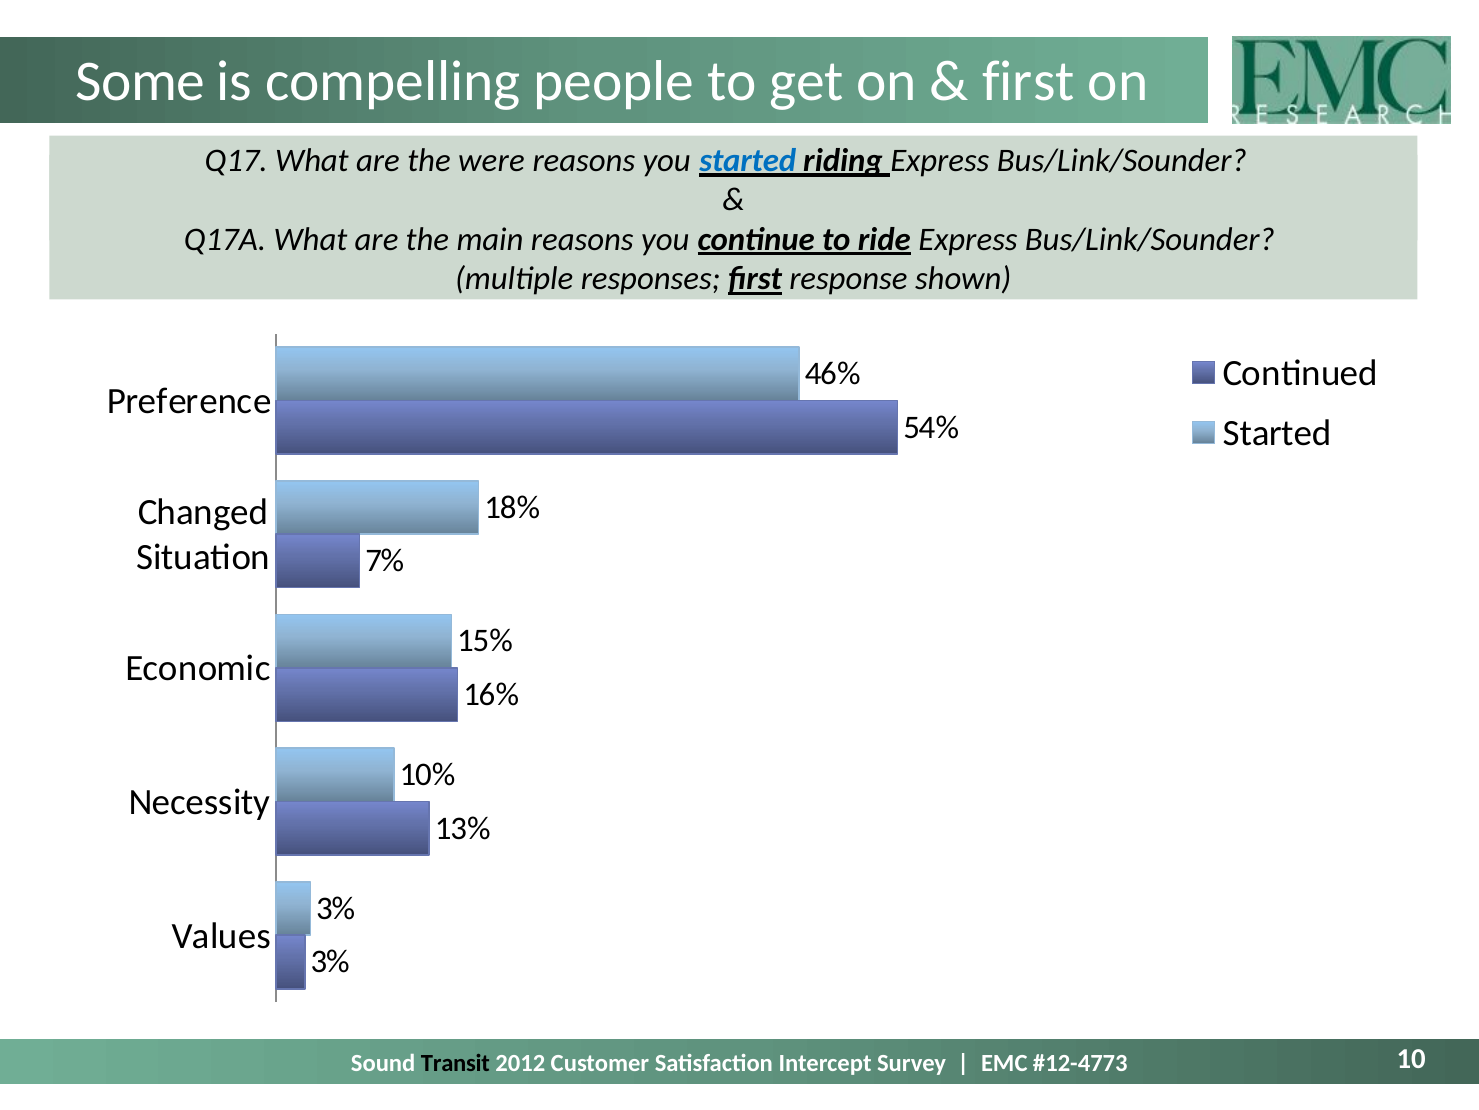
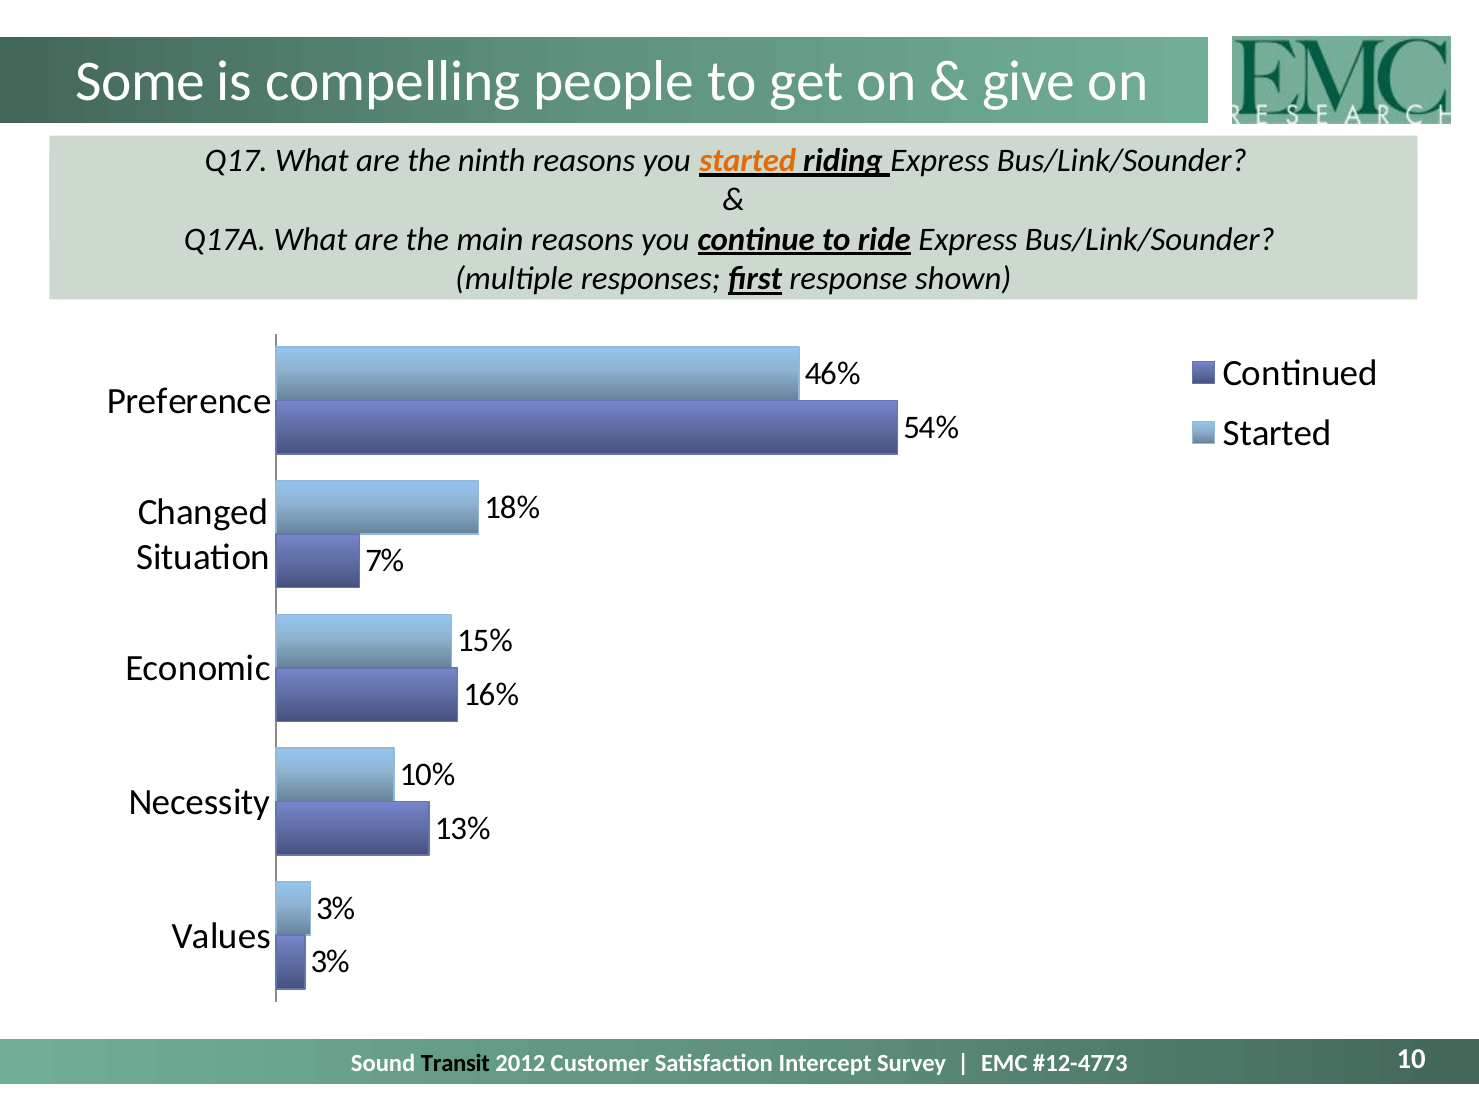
first at (1028, 82): first -> give
were: were -> ninth
started at (748, 160) colour: blue -> orange
